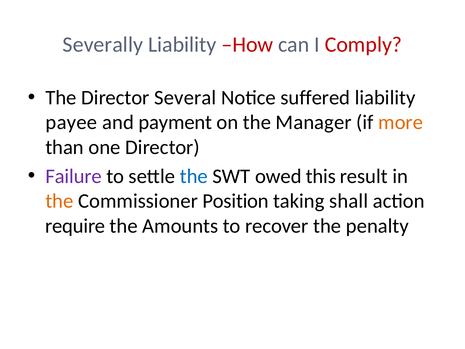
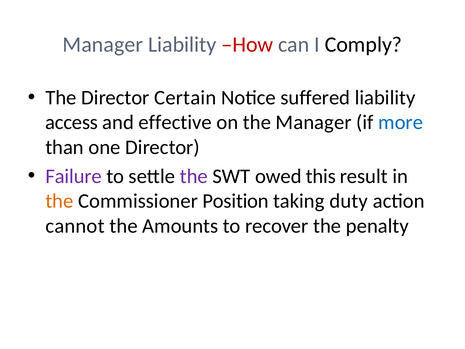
Severally at (103, 45): Severally -> Manager
Comply colour: red -> black
Several: Several -> Certain
payee: payee -> access
payment: payment -> effective
more colour: orange -> blue
the at (194, 176) colour: blue -> purple
shall: shall -> duty
require: require -> cannot
